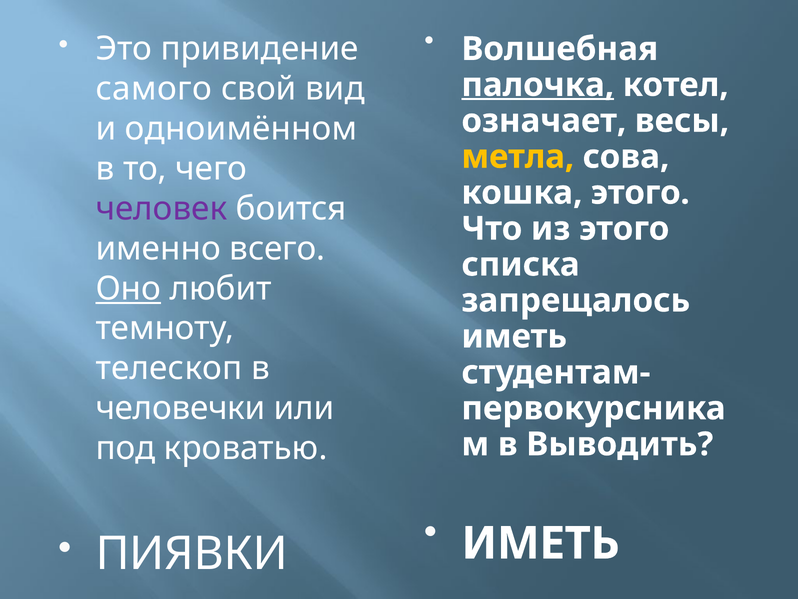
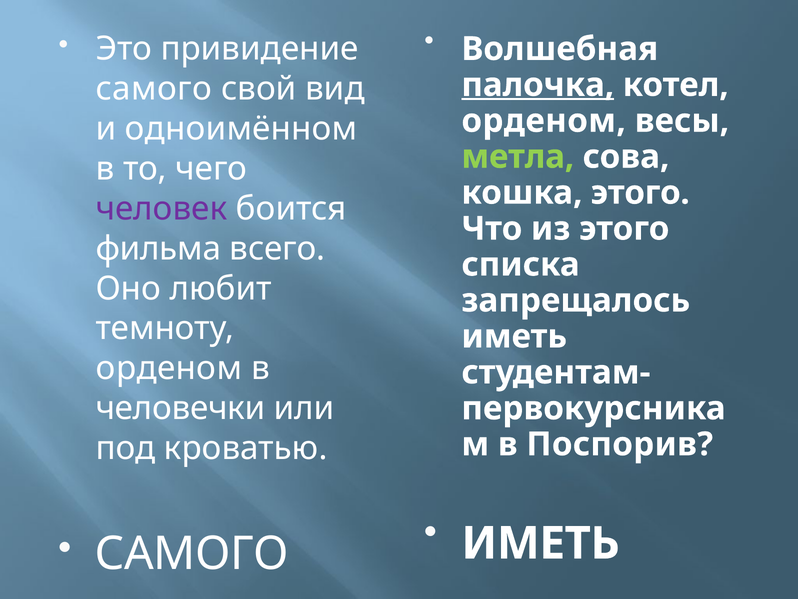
означает at (544, 121): означает -> орденом
метла colour: yellow -> light green
именно: именно -> фильма
Оно underline: present -> none
телескоп at (169, 368): телескоп -> орденом
Выводить: Выводить -> Поспорив
ПИЯВКИ at (192, 554): ПИЯВКИ -> САМОГО
